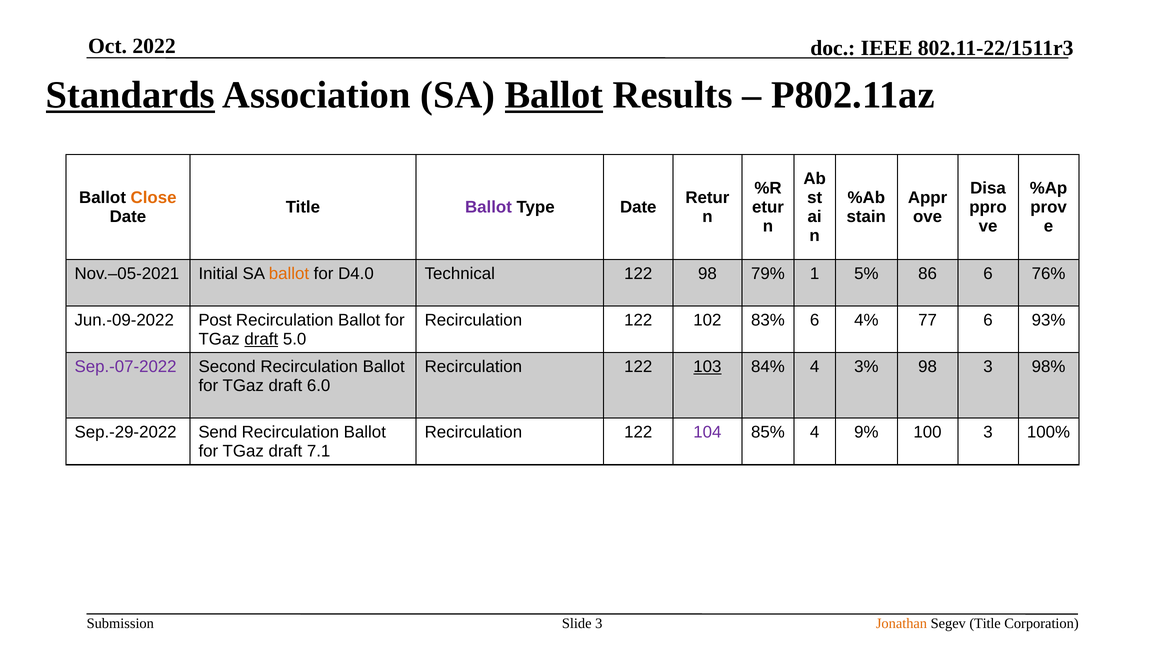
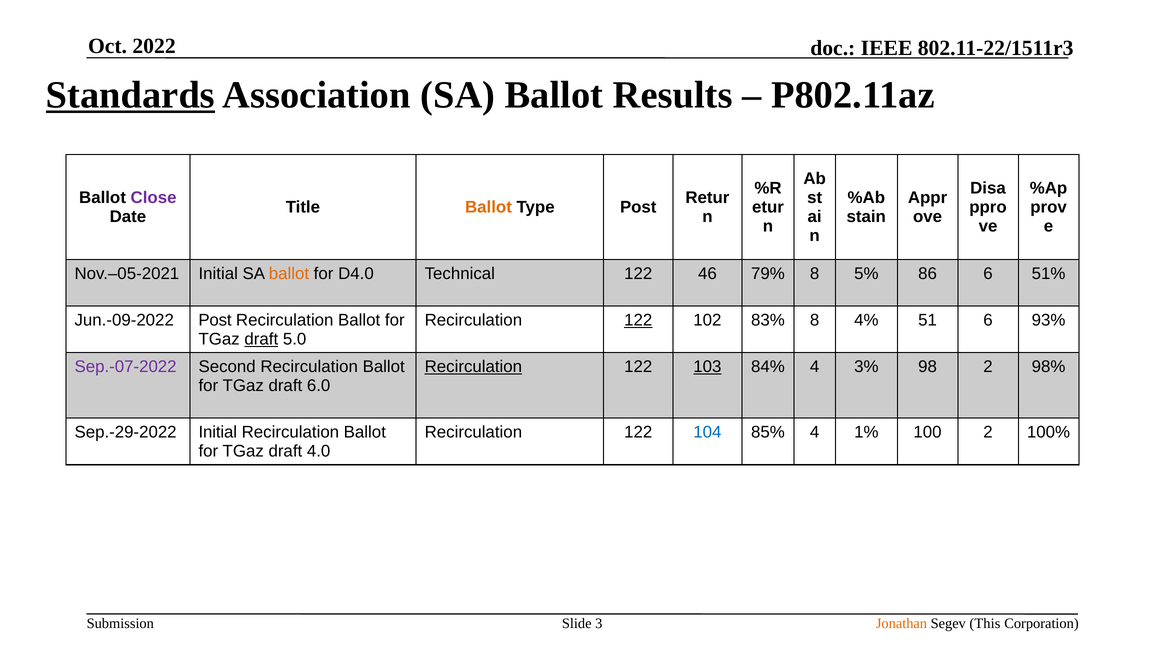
Ballot at (554, 95) underline: present -> none
Close colour: orange -> purple
Ballot at (488, 207) colour: purple -> orange
Type Date: Date -> Post
122 98: 98 -> 46
79% 1: 1 -> 8
76%: 76% -> 51%
122 at (638, 320) underline: none -> present
83% 6: 6 -> 8
77: 77 -> 51
Recirculation at (473, 367) underline: none -> present
98 3: 3 -> 2
Sep.-29-2022 Send: Send -> Initial
104 colour: purple -> blue
9%: 9% -> 1%
100 3: 3 -> 2
7.1: 7.1 -> 4.0
Segev Title: Title -> This
